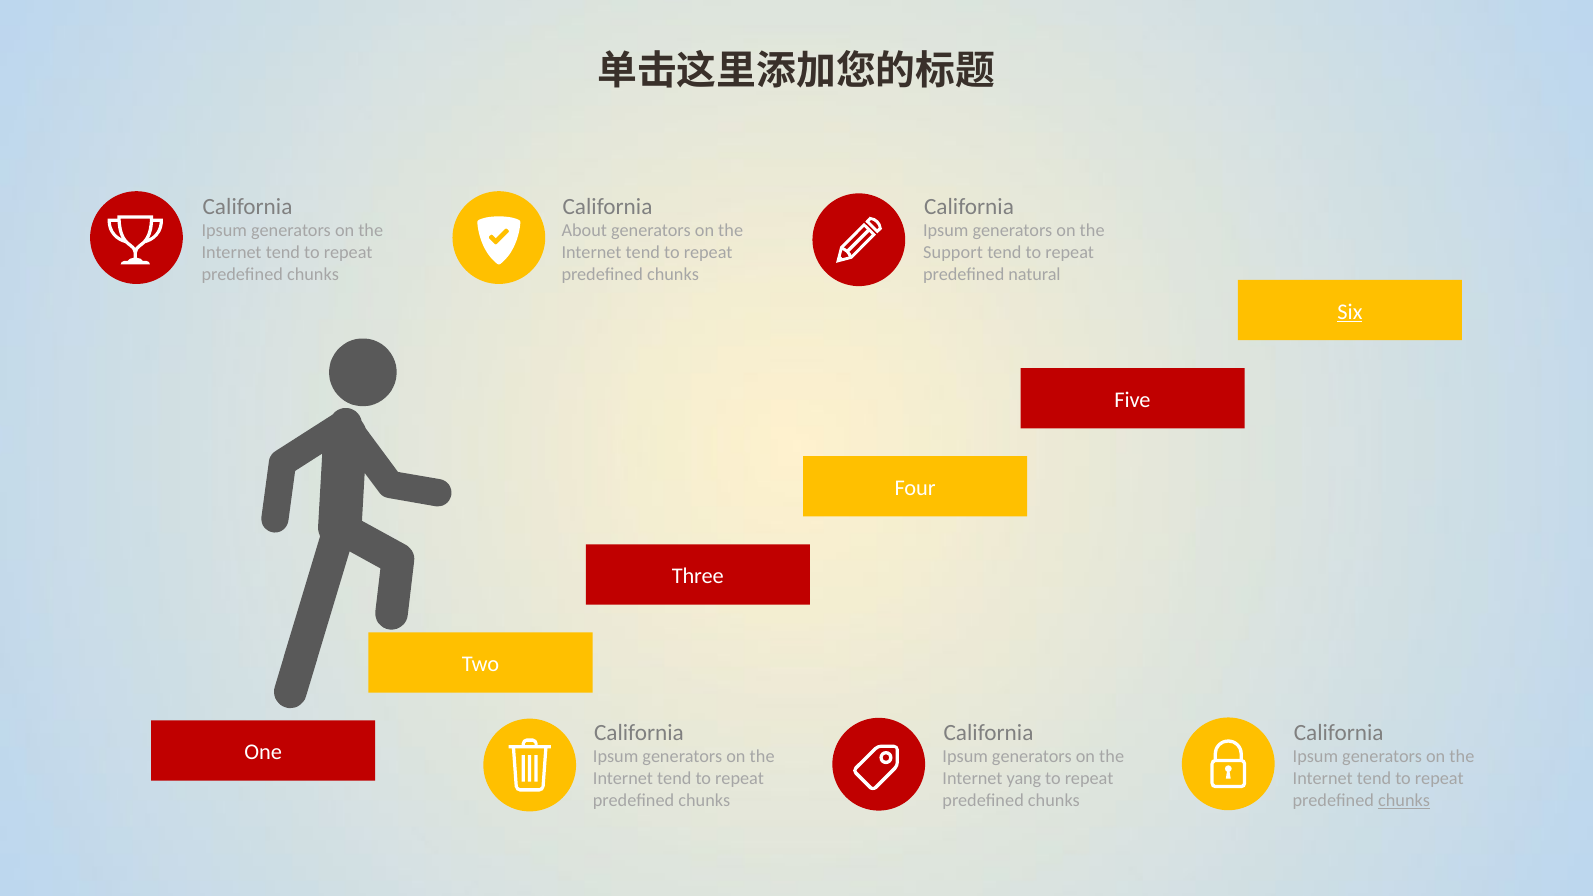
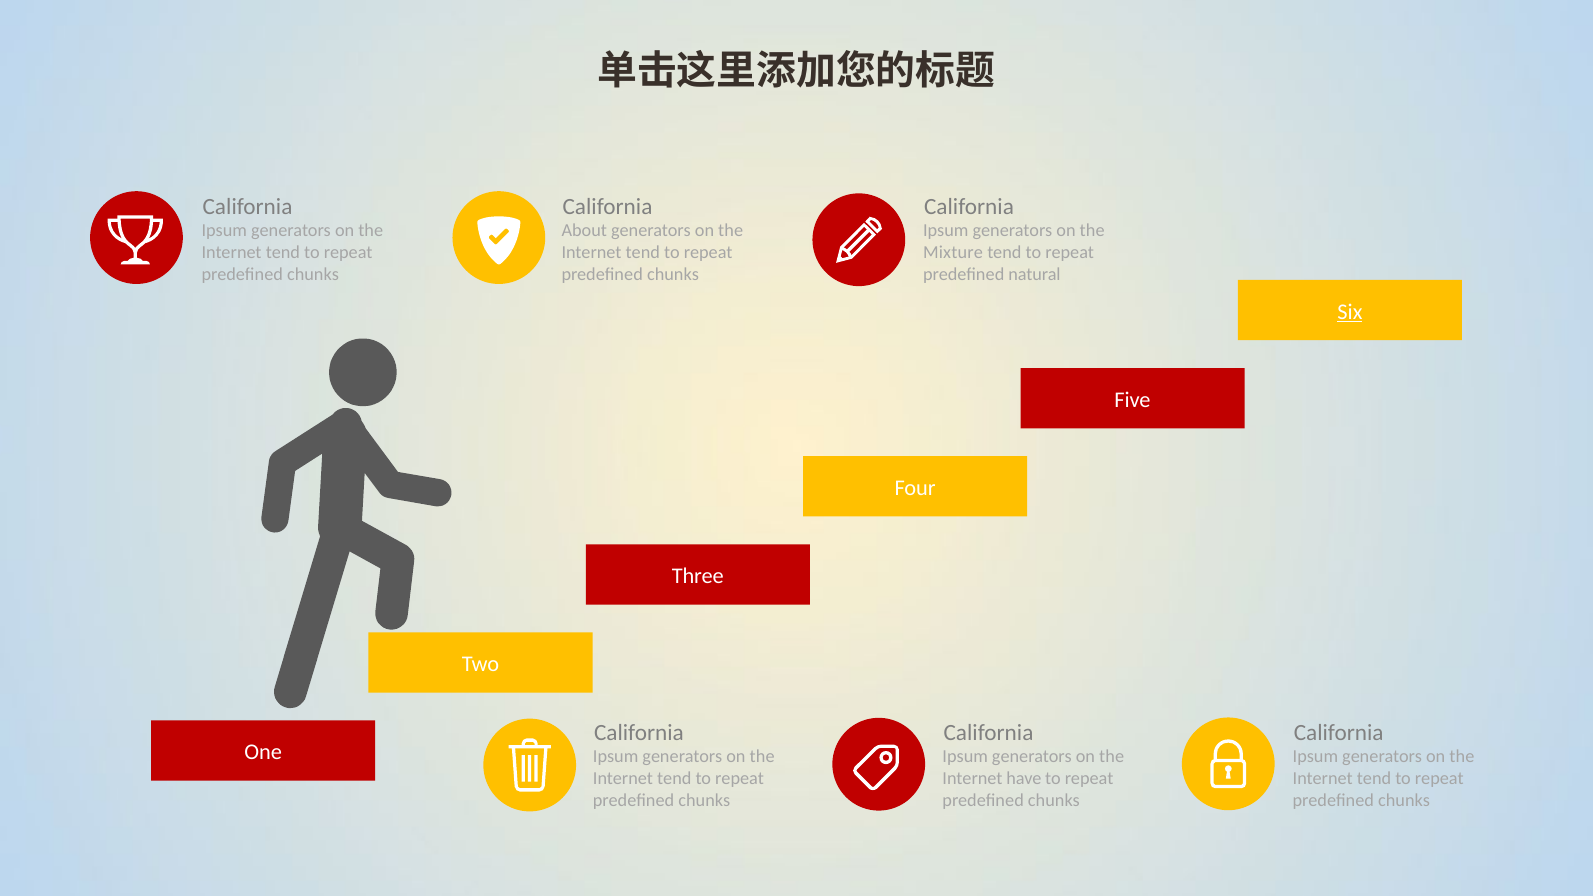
Support: Support -> Mixture
yang: yang -> have
chunks at (1404, 801) underline: present -> none
